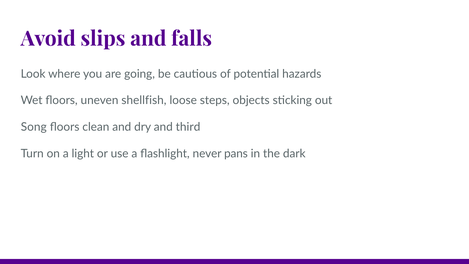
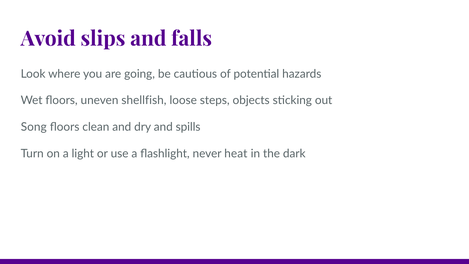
third: third -> spills
pans: pans -> heat
